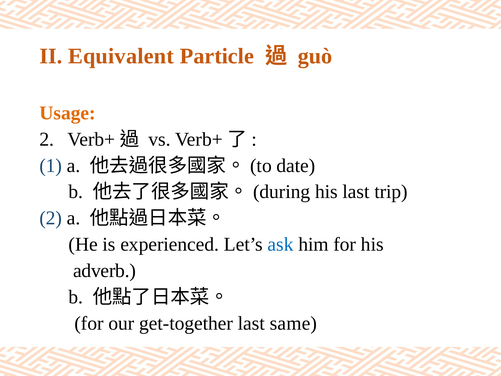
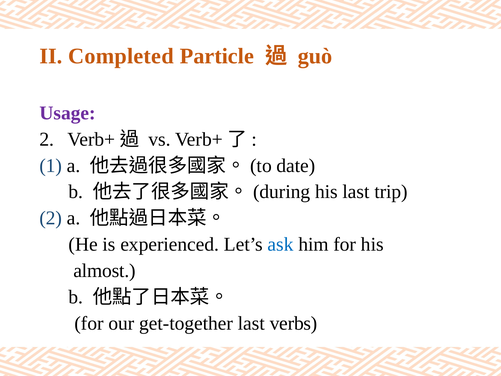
Equivalent: Equivalent -> Completed
Usage colour: orange -> purple
adverb: adverb -> almost
same: same -> verbs
